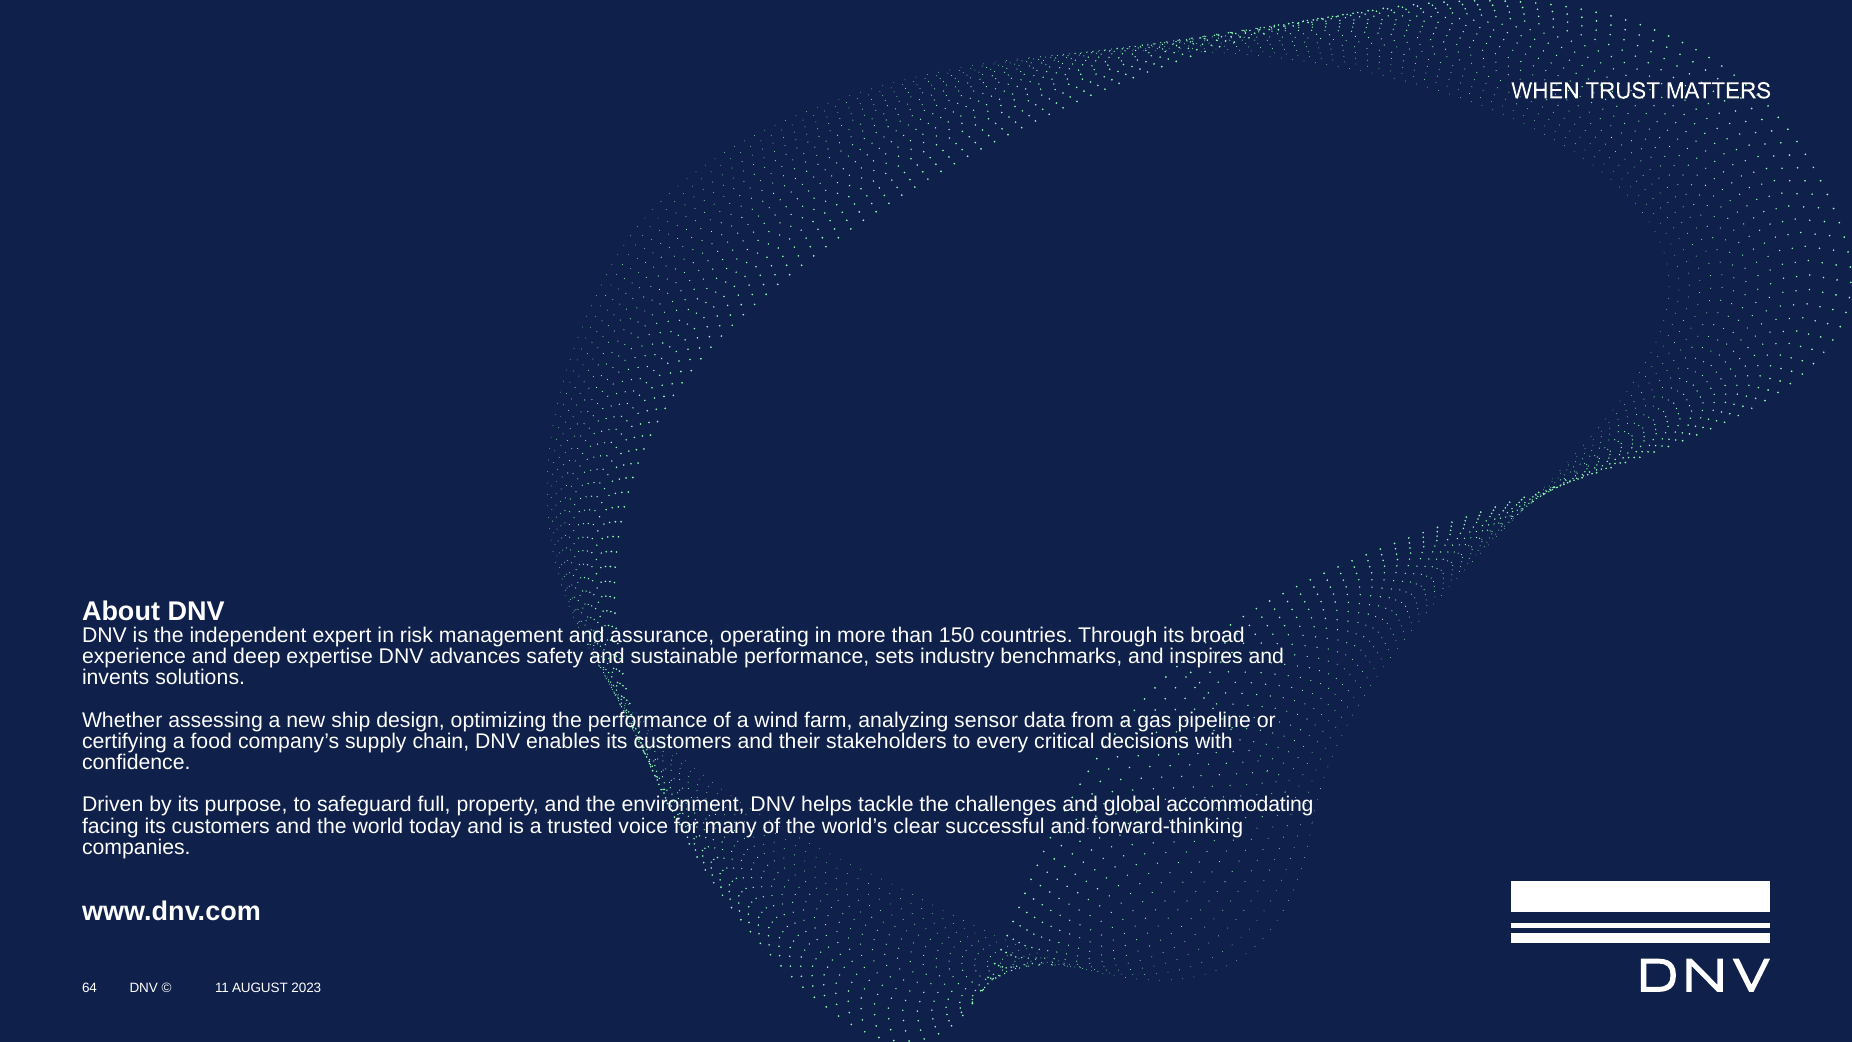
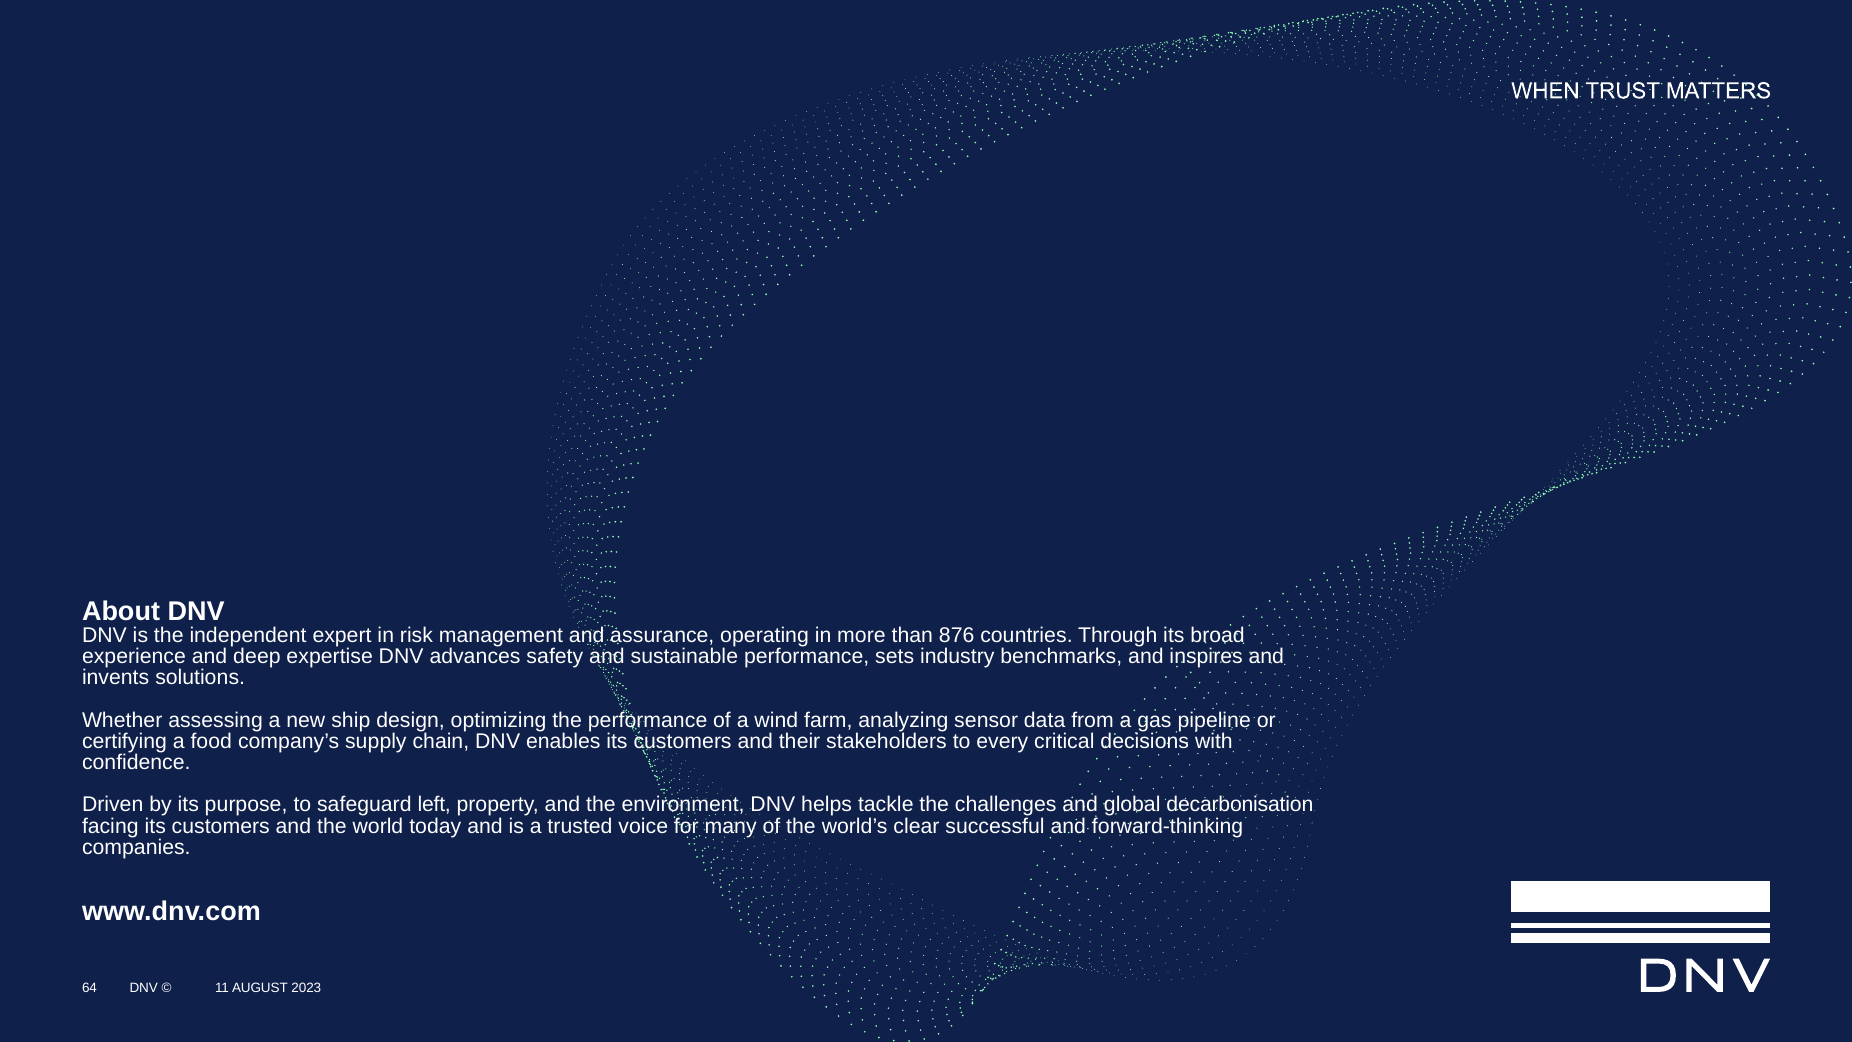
150: 150 -> 876
full: full -> left
accommodating: accommodating -> decarbonisation
